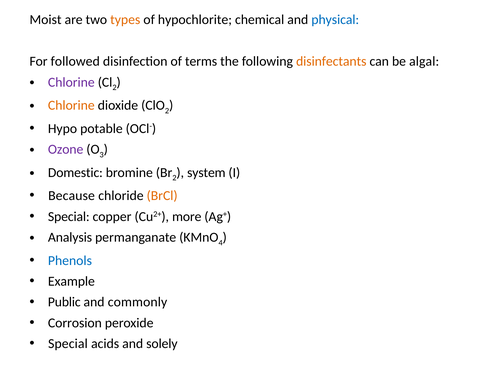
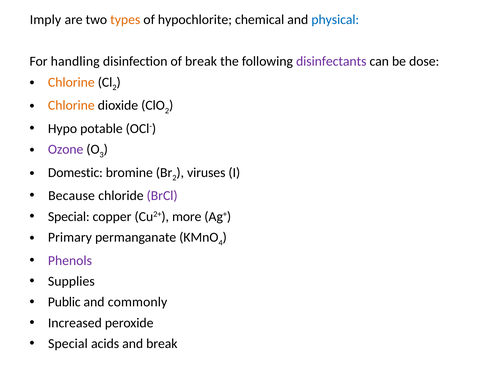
Moist: Moist -> Imply
followed: followed -> handling
of terms: terms -> break
disinfectants colour: orange -> purple
algal: algal -> dose
Chlorine at (71, 82) colour: purple -> orange
system: system -> viruses
BrCl colour: orange -> purple
Analysis: Analysis -> Primary
Phenols colour: blue -> purple
Example: Example -> Supplies
Corrosion: Corrosion -> Increased
and solely: solely -> break
